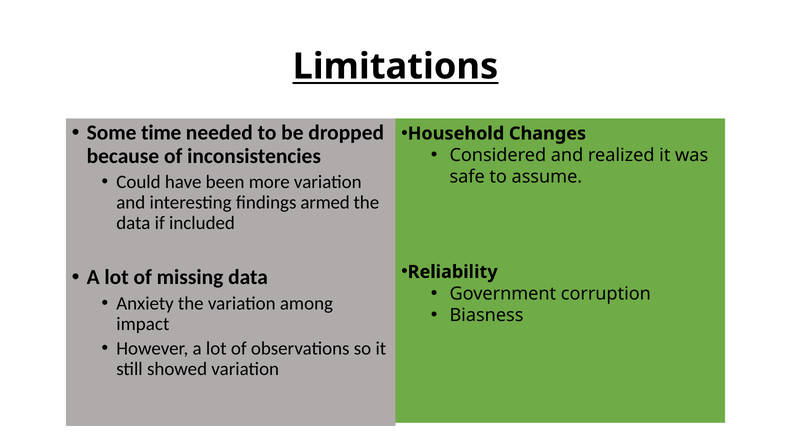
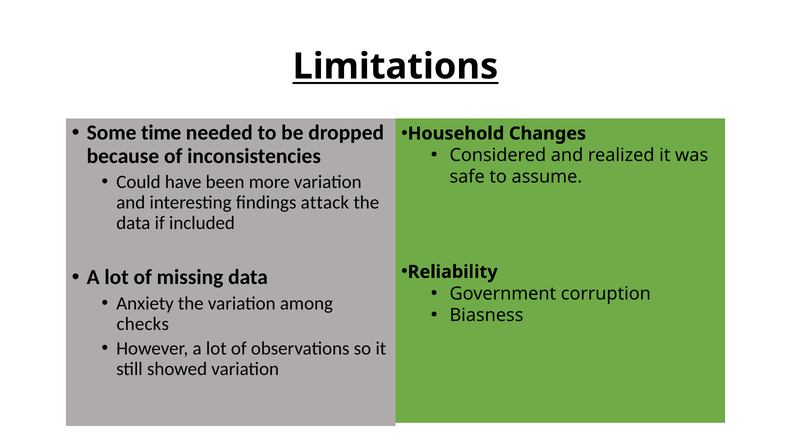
armed: armed -> attack
impact: impact -> checks
